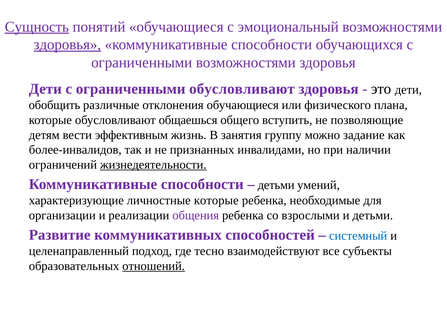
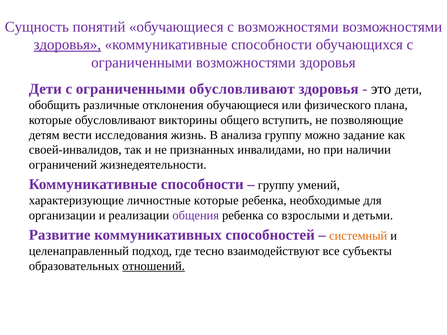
Сущность underline: present -> none
с эмоциональный: эмоциональный -> возможностями
общаешься: общаешься -> викторины
эффективным: эффективным -> исследования
занятия: занятия -> анализа
более-инвалидов: более-инвалидов -> своей-инвалидов
жизнедеятельности underline: present -> none
детьми at (276, 185): детьми -> группу
системный colour: blue -> orange
